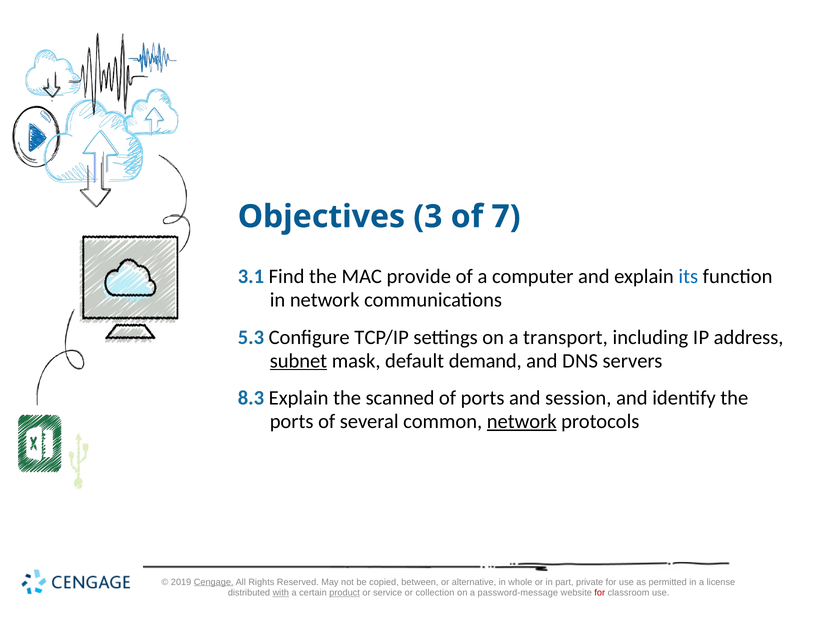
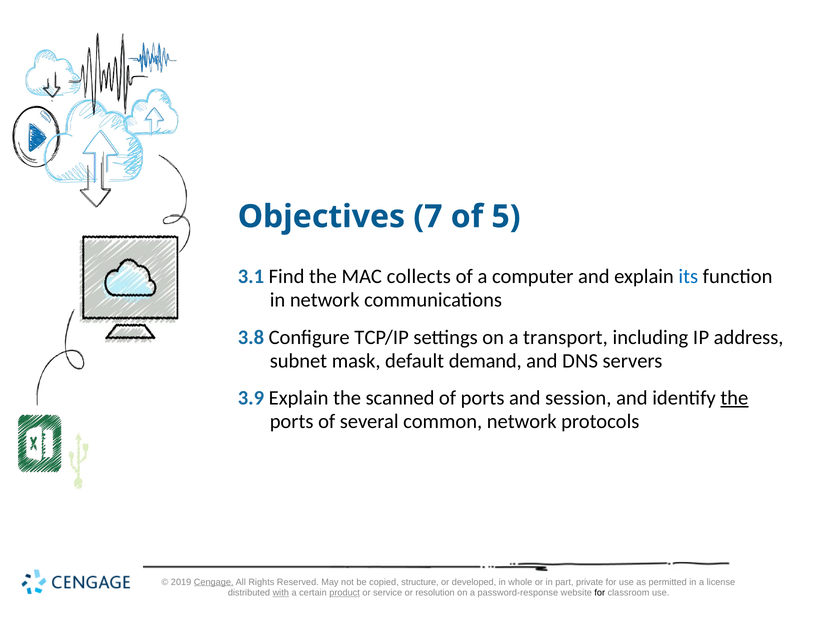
3: 3 -> 7
7: 7 -> 5
provide: provide -> collects
5.3: 5.3 -> 3.8
subnet underline: present -> none
8.3: 8.3 -> 3.9
the at (734, 398) underline: none -> present
network at (522, 422) underline: present -> none
between: between -> structure
alternative: alternative -> developed
collection: collection -> resolution
password-message: password-message -> password-response
for at (600, 593) colour: red -> black
